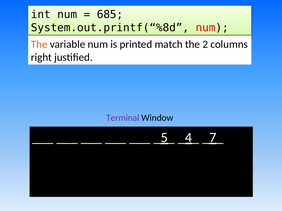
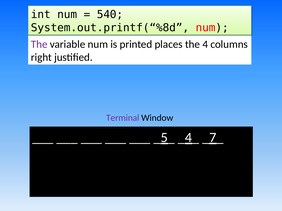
685: 685 -> 540
The at (39, 44) colour: orange -> purple
match: match -> places
2: 2 -> 4
